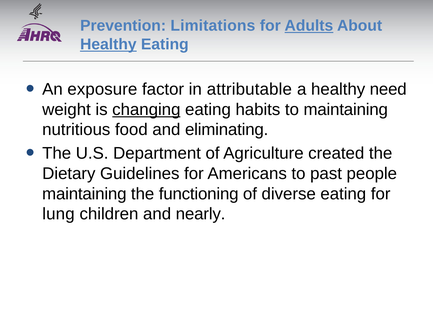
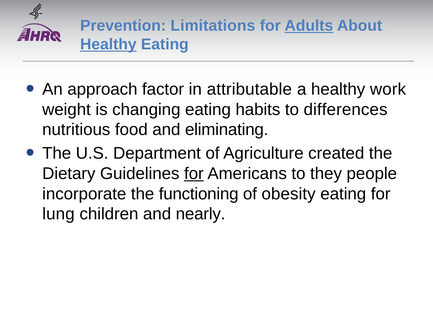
exposure: exposure -> approach
need: need -> work
changing underline: present -> none
to maintaining: maintaining -> differences
for at (194, 173) underline: none -> present
past: past -> they
maintaining at (84, 194): maintaining -> incorporate
diverse: diverse -> obesity
